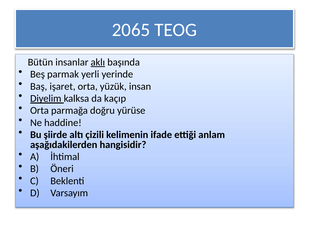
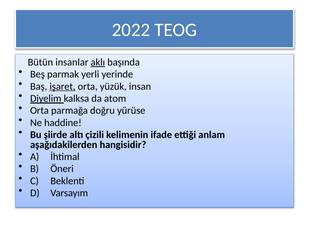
2065: 2065 -> 2022
işaret underline: none -> present
kaçıp: kaçıp -> atom
